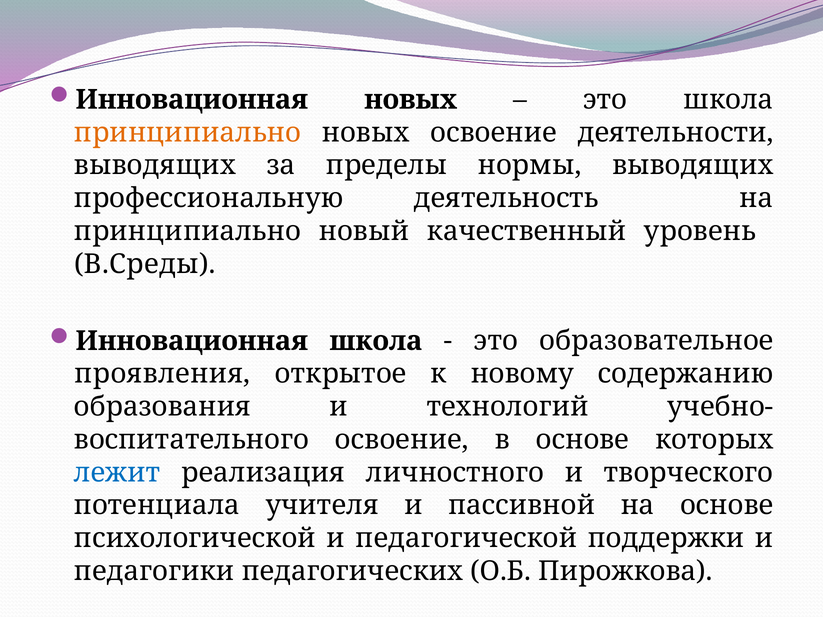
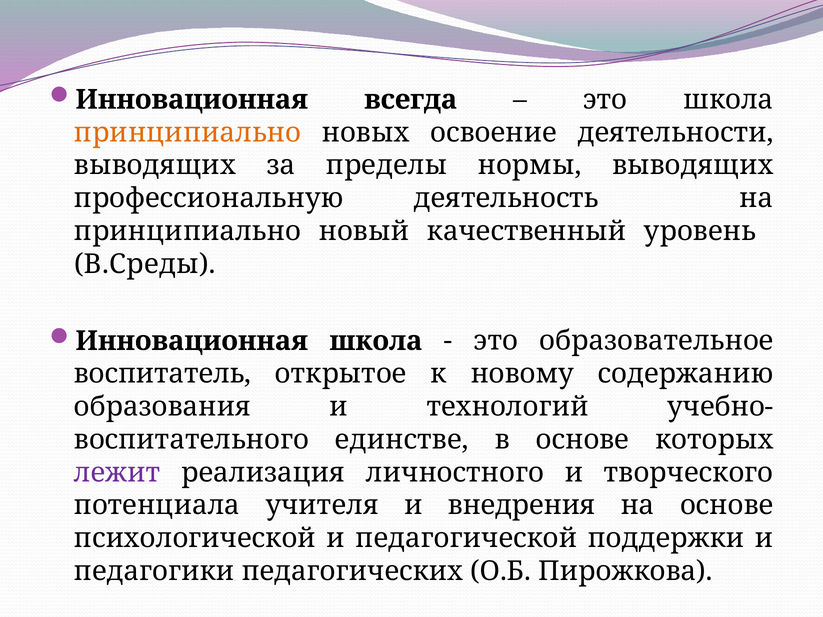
Инновационная новых: новых -> всегда
проявления: проявления -> воспитатель
освоение at (402, 440): освоение -> единстве
лежит colour: blue -> purple
пассивной: пассивной -> внедрения
